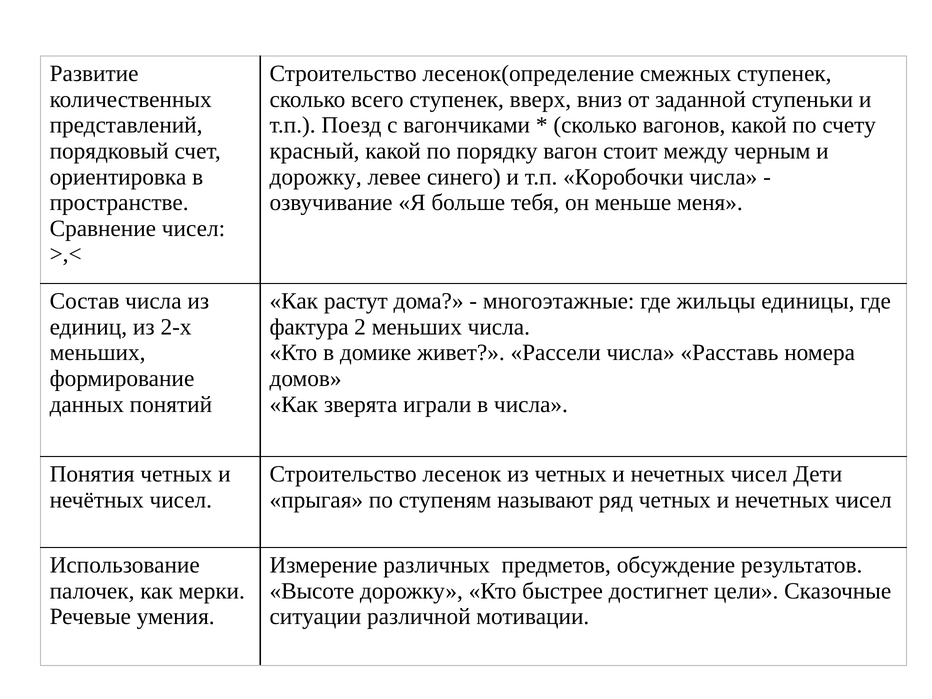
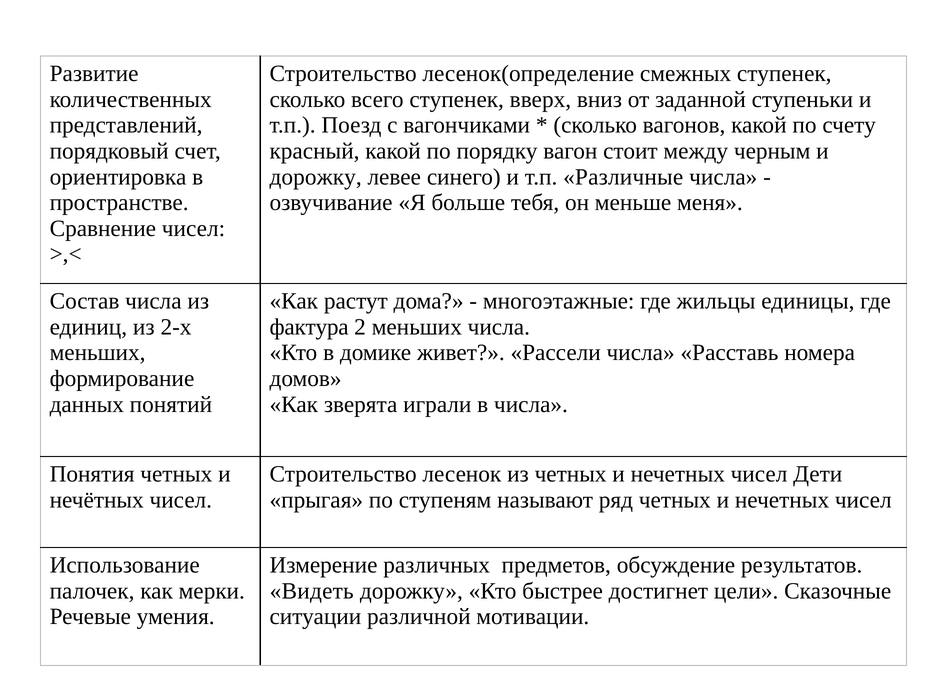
Коробочки: Коробочки -> Различные
Высоте: Высоте -> Видеть
